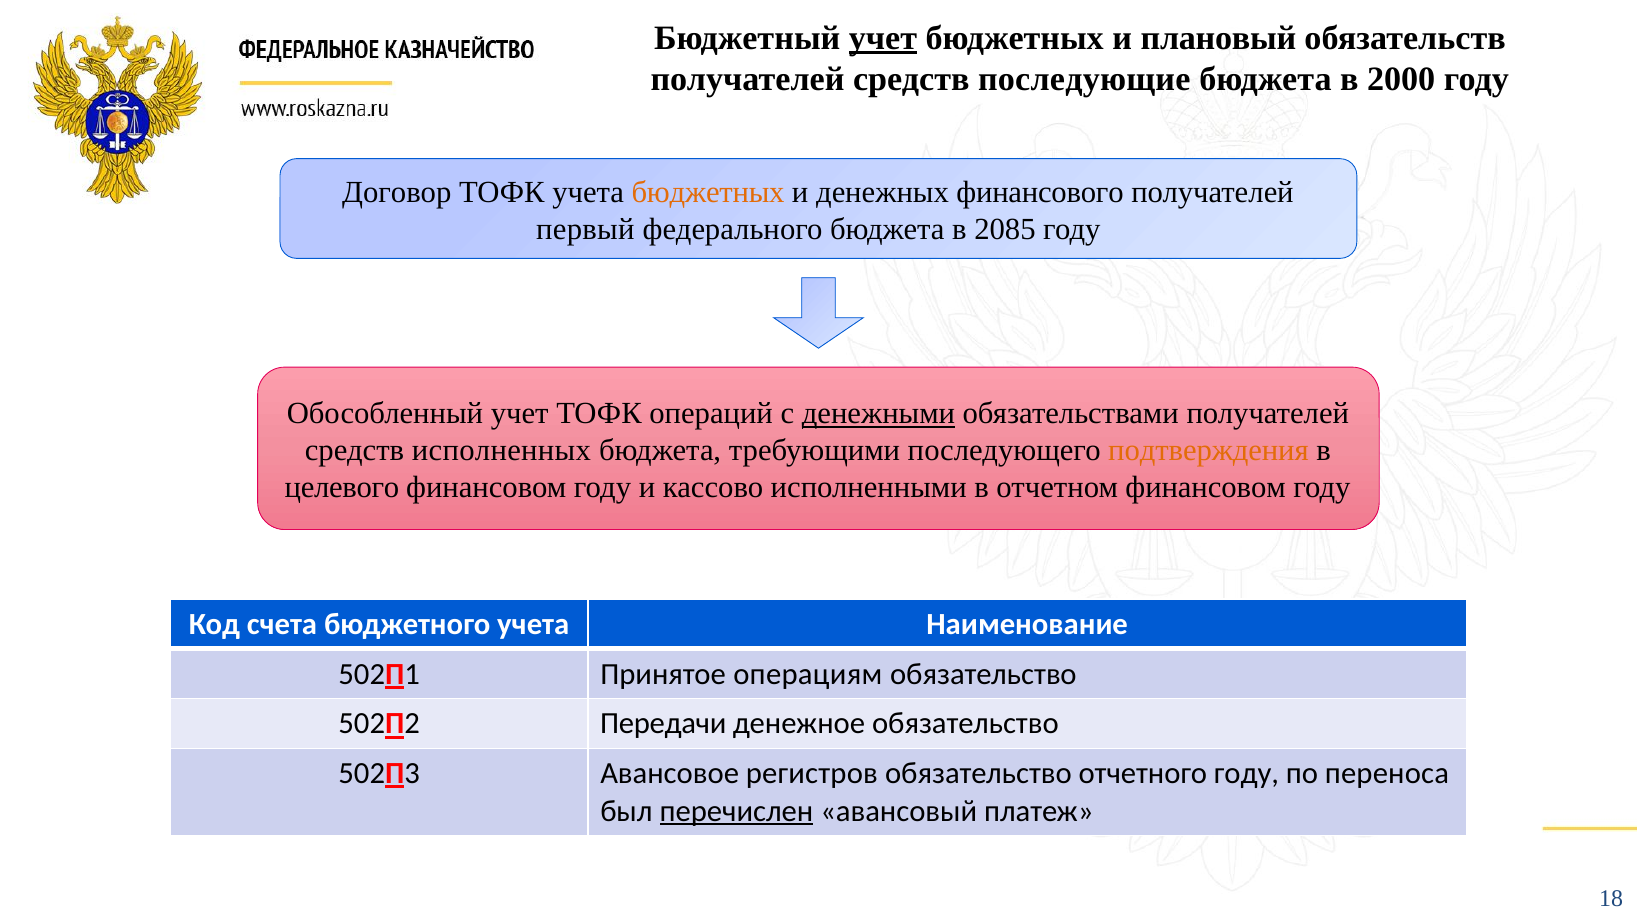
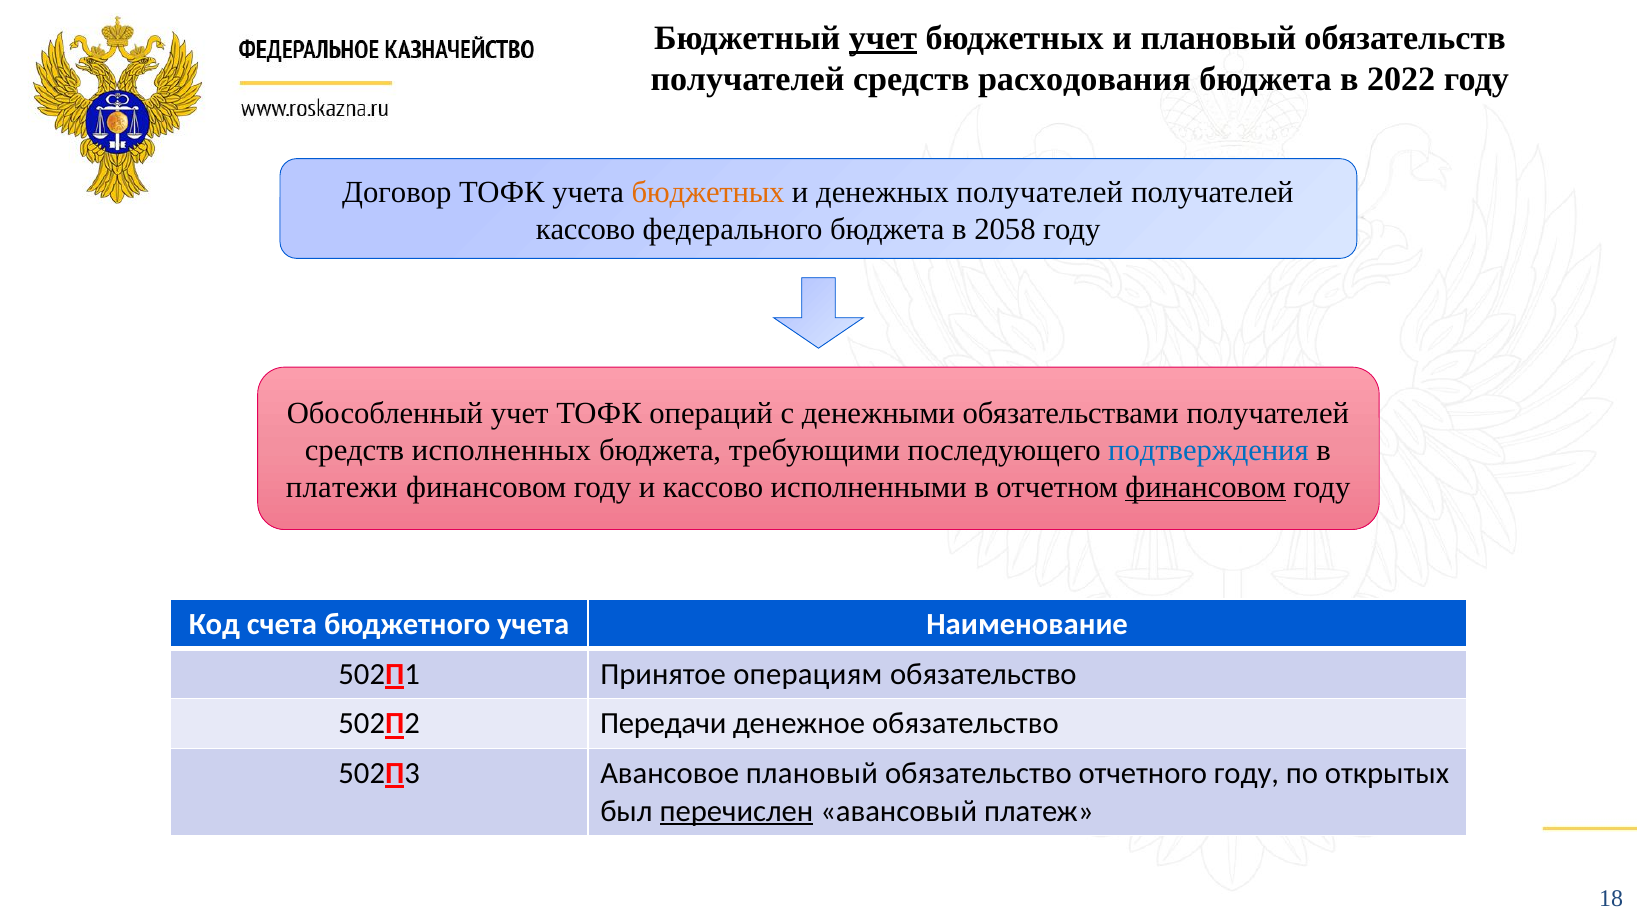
последующие: последующие -> расходования
2000: 2000 -> 2022
денежных финансового: финансового -> получателей
первый at (585, 229): первый -> кассово
2085: 2085 -> 2058
денежными underline: present -> none
подтверждения colour: orange -> blue
целевого: целевого -> платежи
финансовом at (1206, 487) underline: none -> present
Авансовое регистров: регистров -> плановый
переноса: переноса -> открытых
